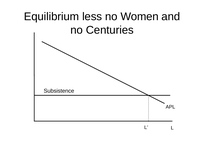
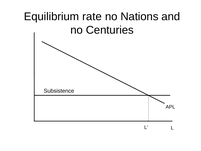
less: less -> rate
Women: Women -> Nations
